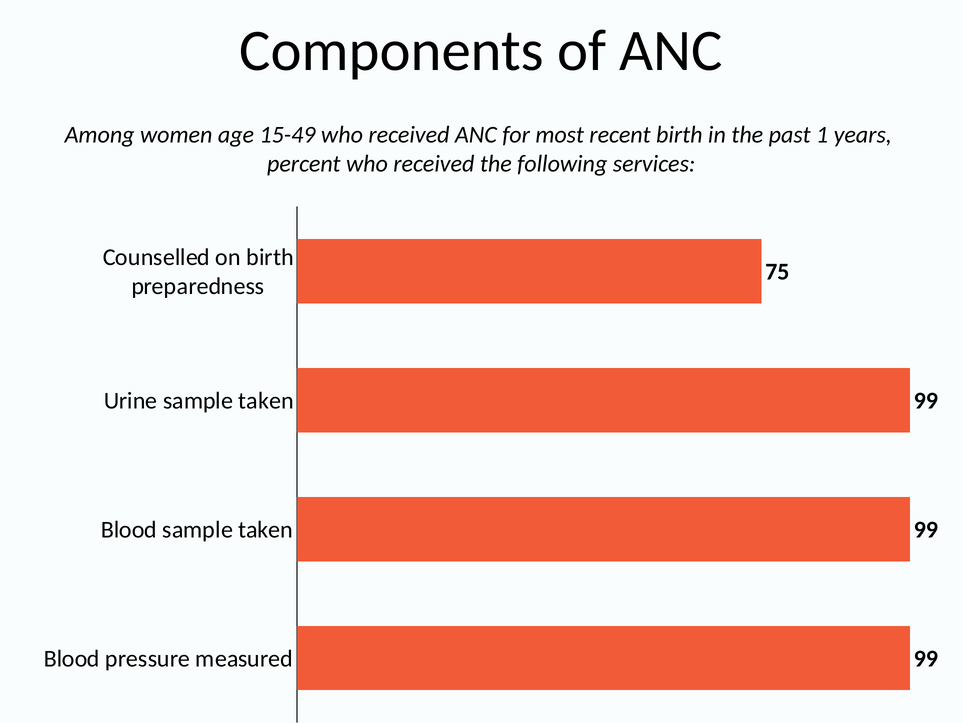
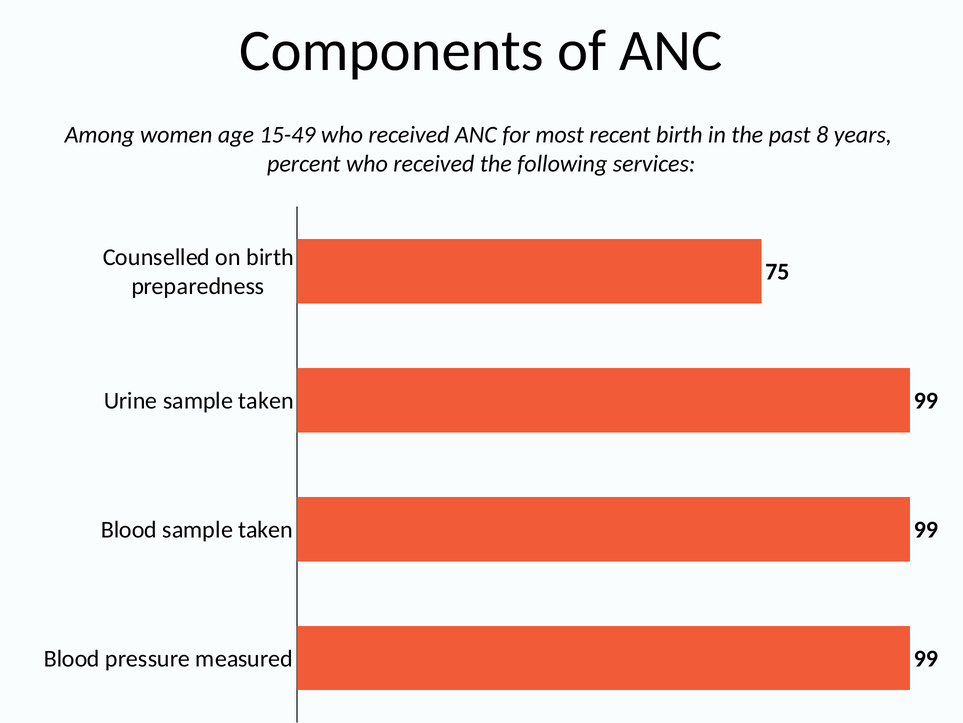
1: 1 -> 8
